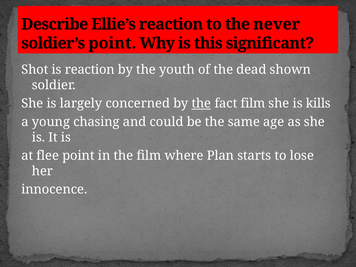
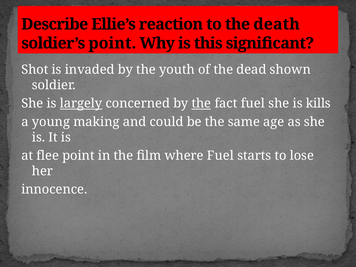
never: never -> death
is reaction: reaction -> invaded
largely underline: none -> present
fact film: film -> fuel
chasing: chasing -> making
where Plan: Plan -> Fuel
